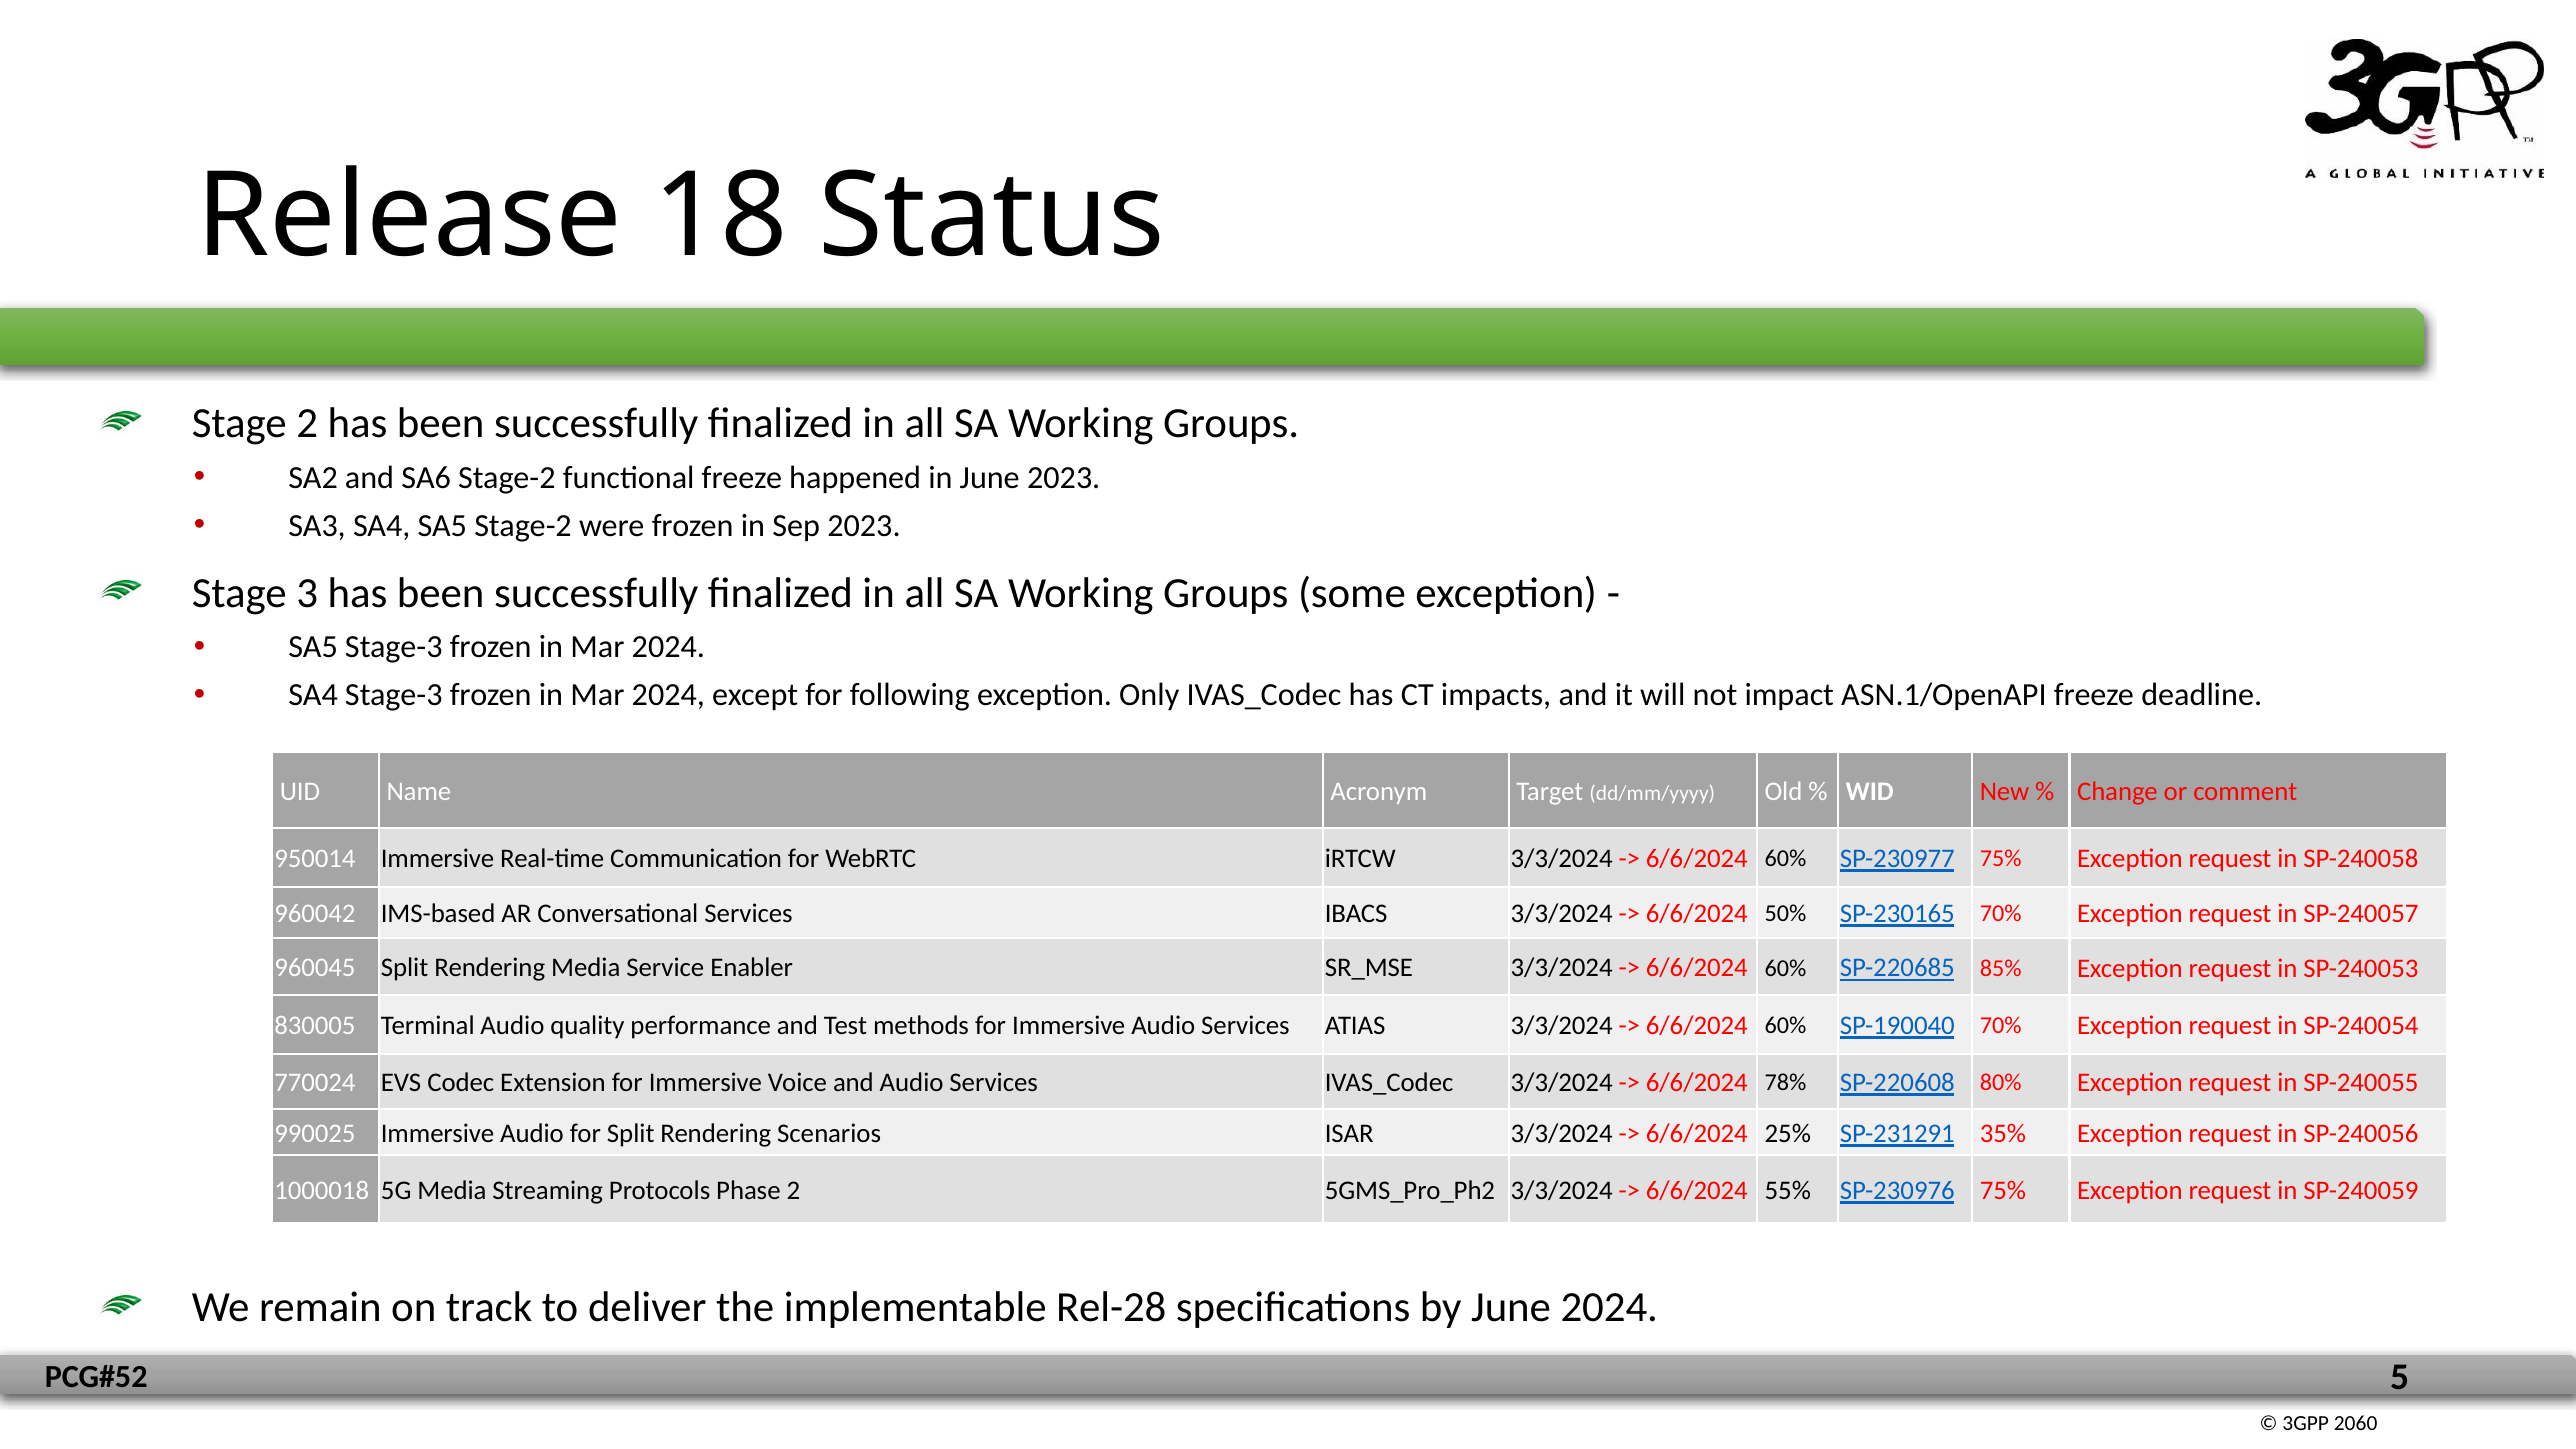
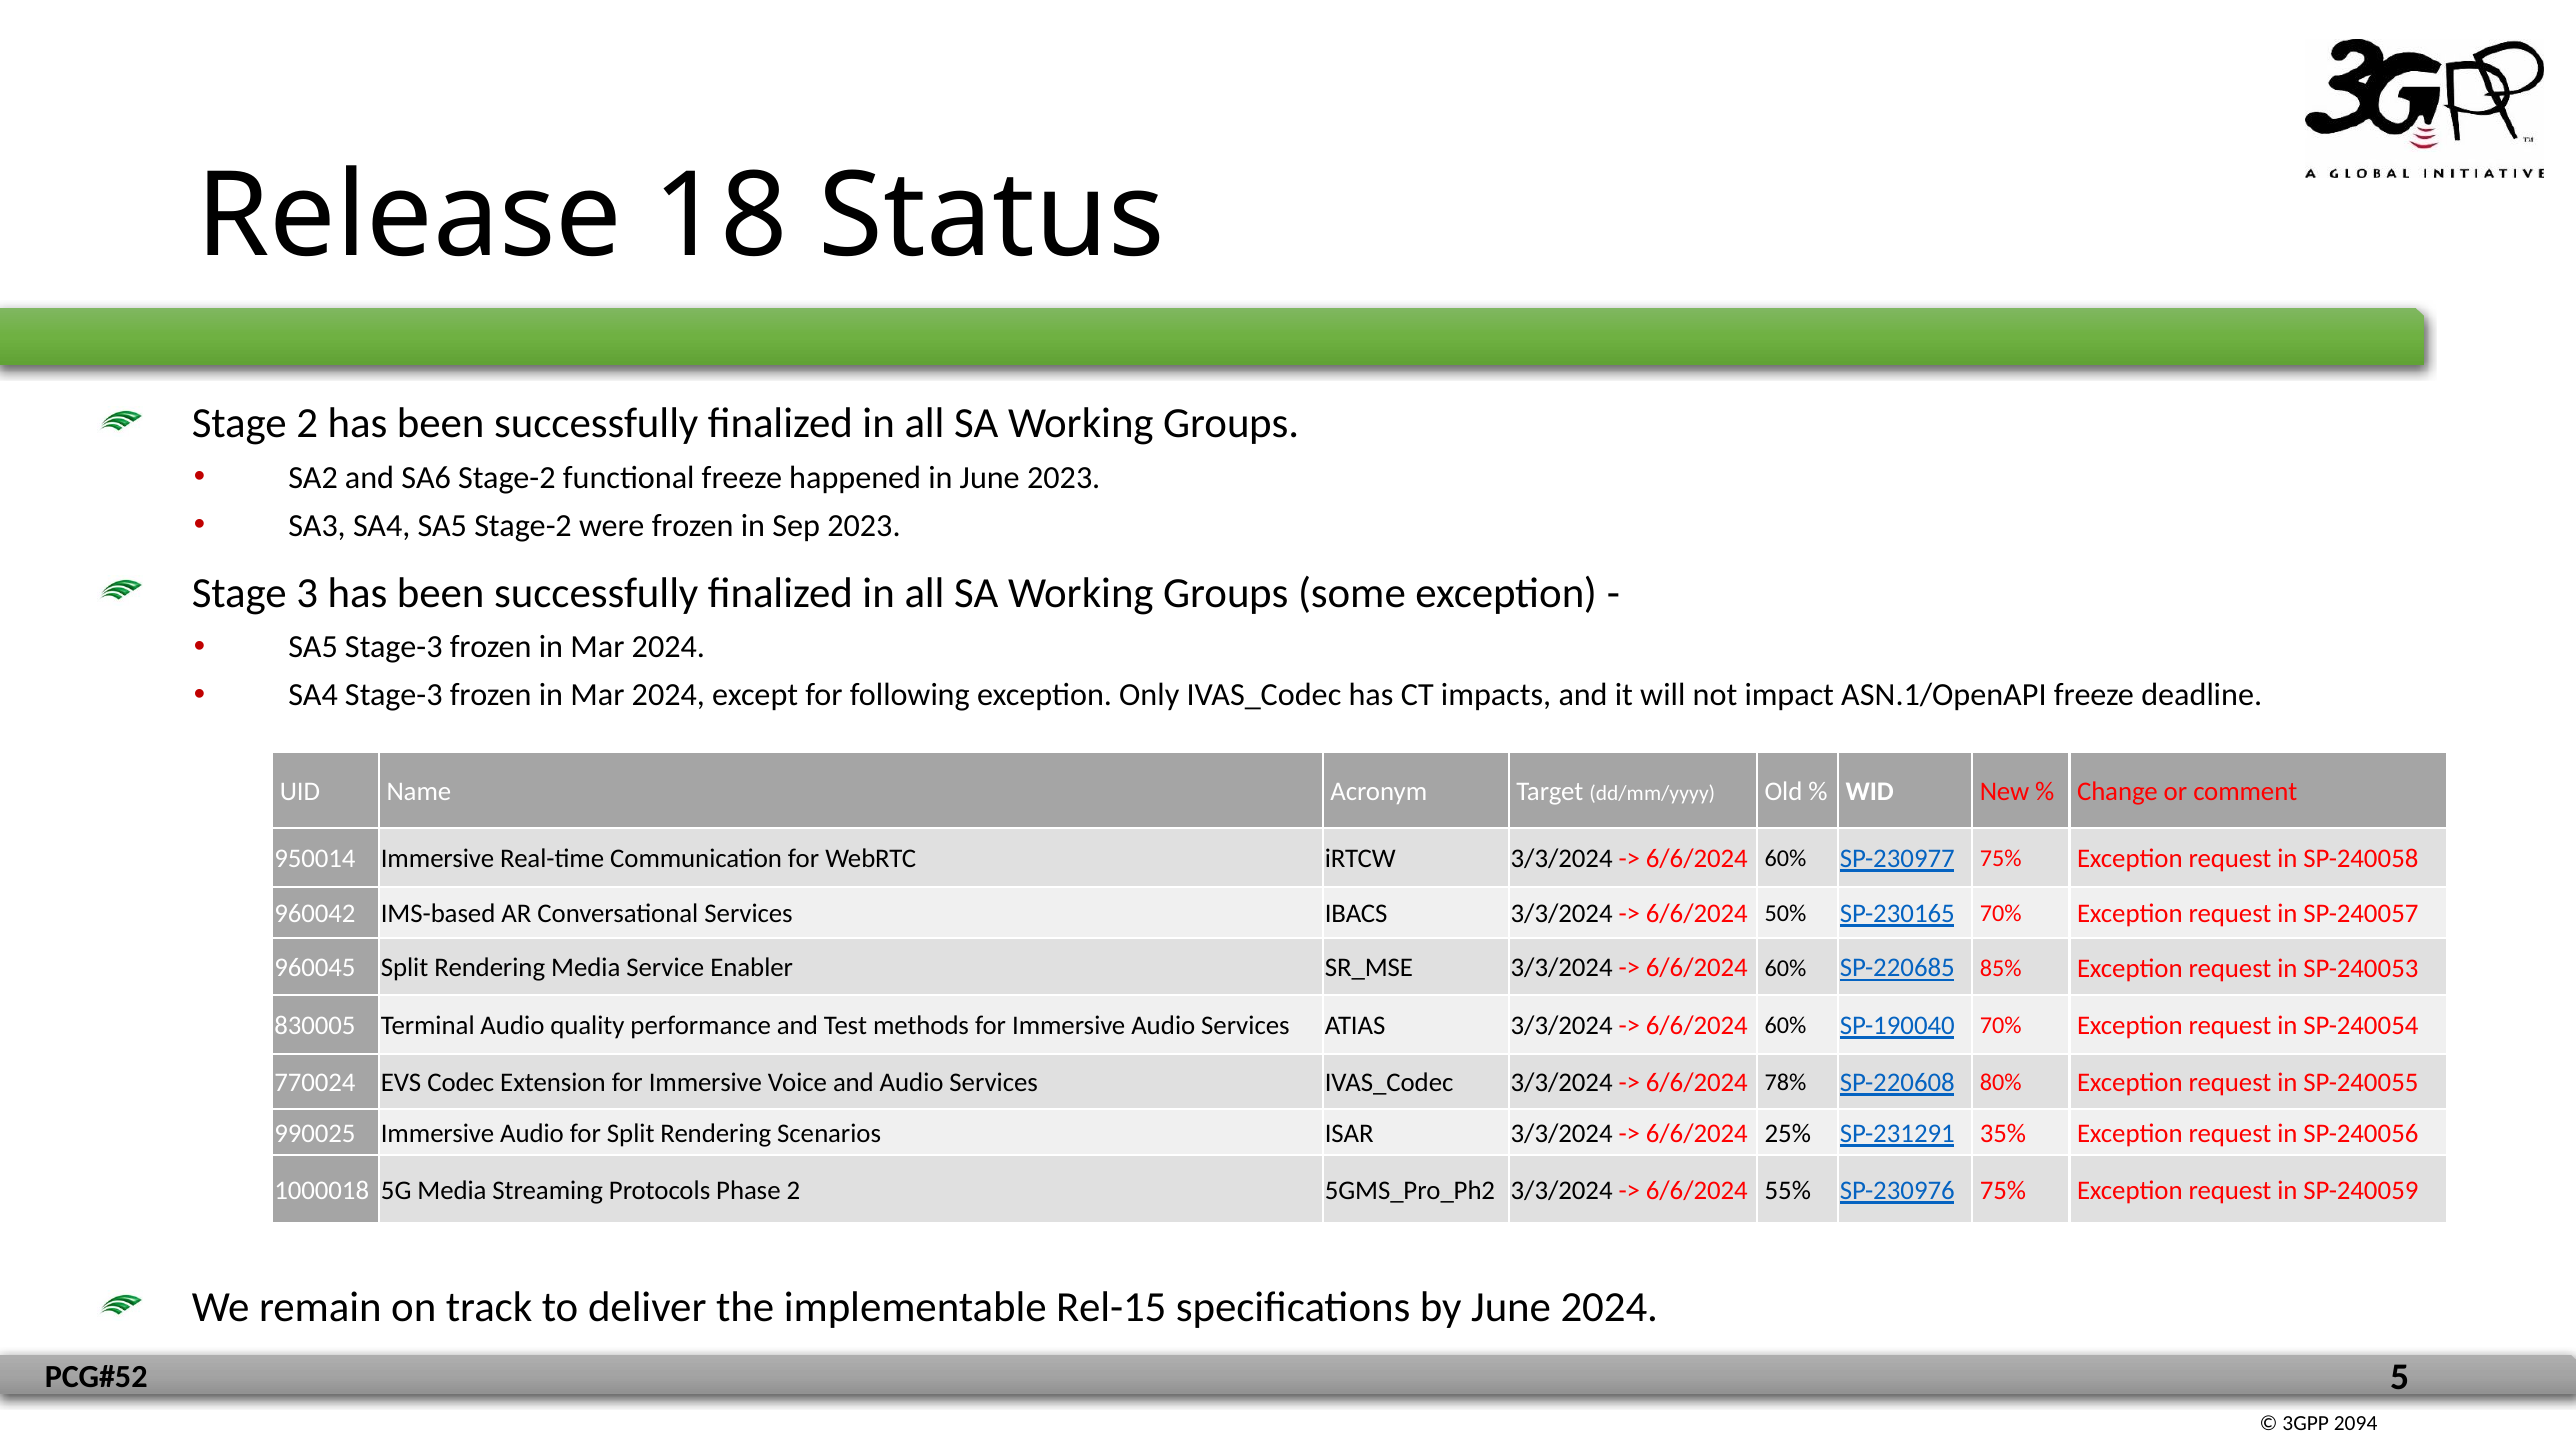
Rel-28: Rel-28 -> Rel-15
2060: 2060 -> 2094
